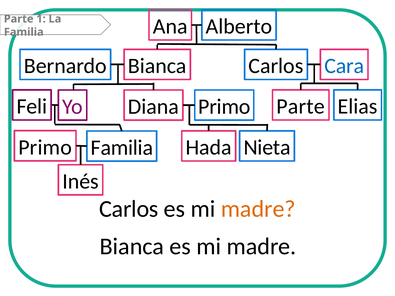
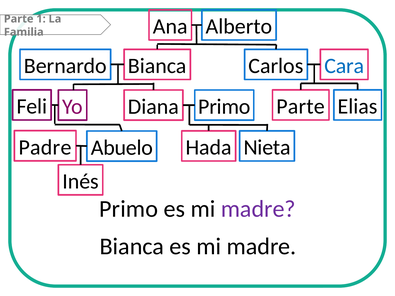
Primo at (45, 147): Primo -> Padre
Familia at (122, 148): Familia -> Abuelo
Carlos at (129, 209): Carlos -> Primo
madre at (258, 209) colour: orange -> purple
